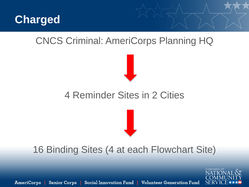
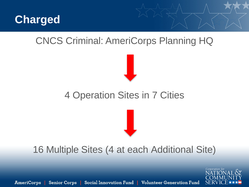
Reminder: Reminder -> Operation
2: 2 -> 7
Binding: Binding -> Multiple
Flowchart: Flowchart -> Additional
